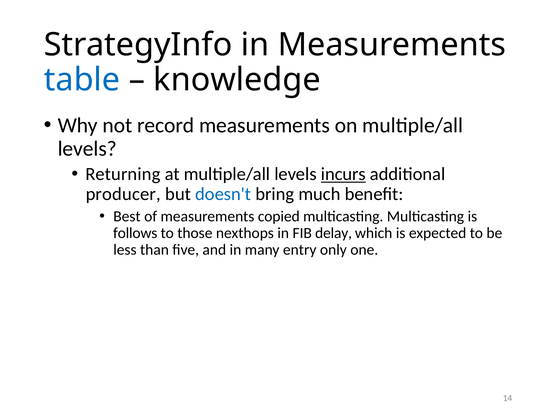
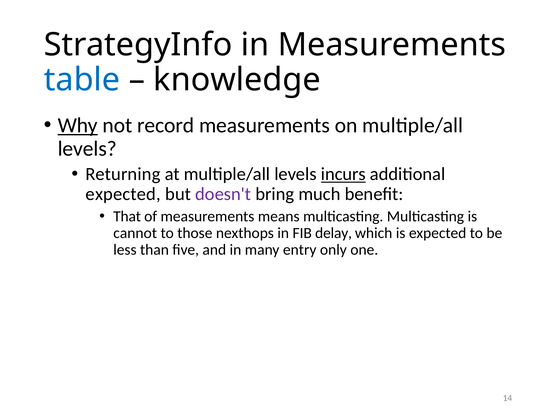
Why underline: none -> present
producer at (123, 194): producer -> expected
doesn't colour: blue -> purple
Best: Best -> That
copied: copied -> means
follows: follows -> cannot
